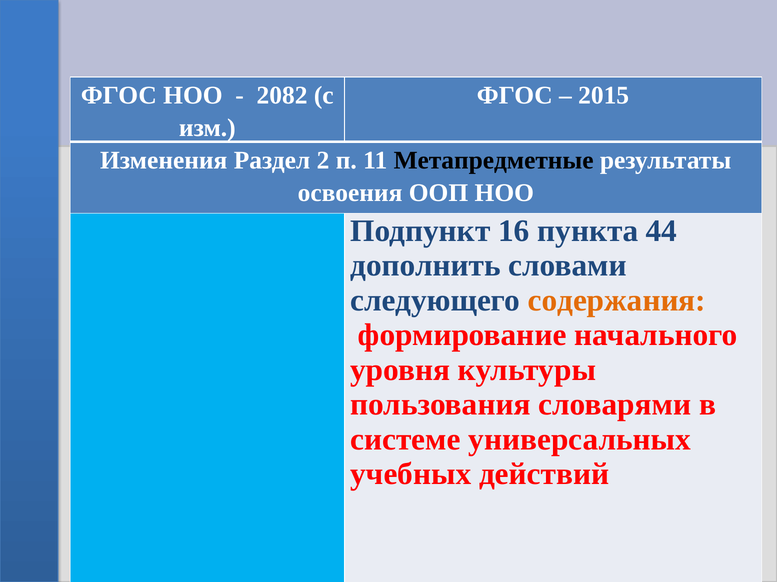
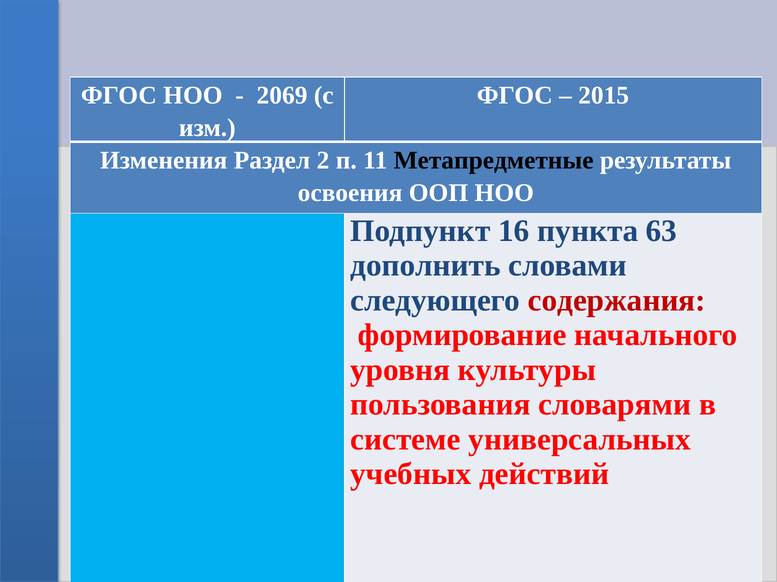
2082: 2082 -> 2069
44: 44 -> 63
содержания colour: orange -> red
